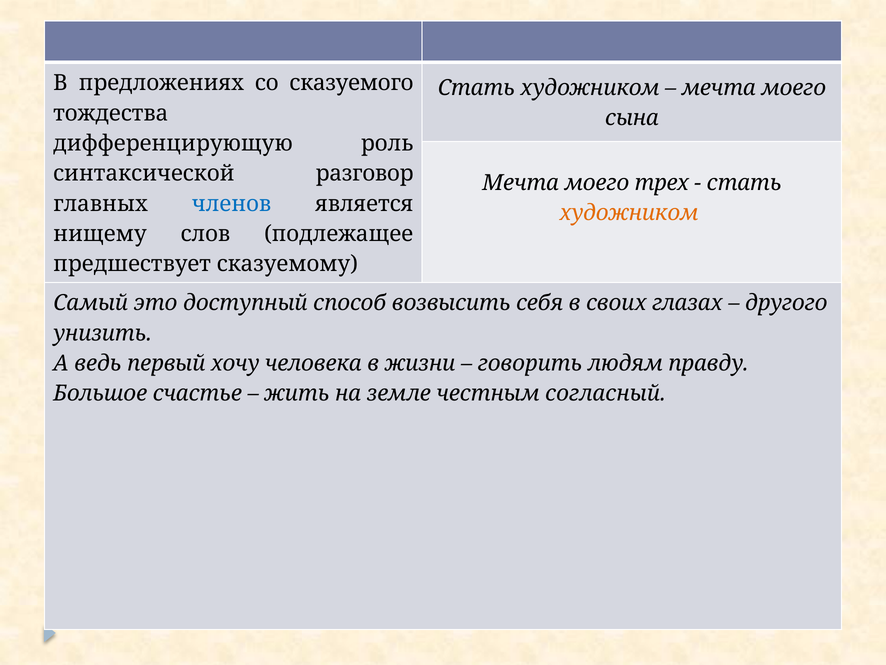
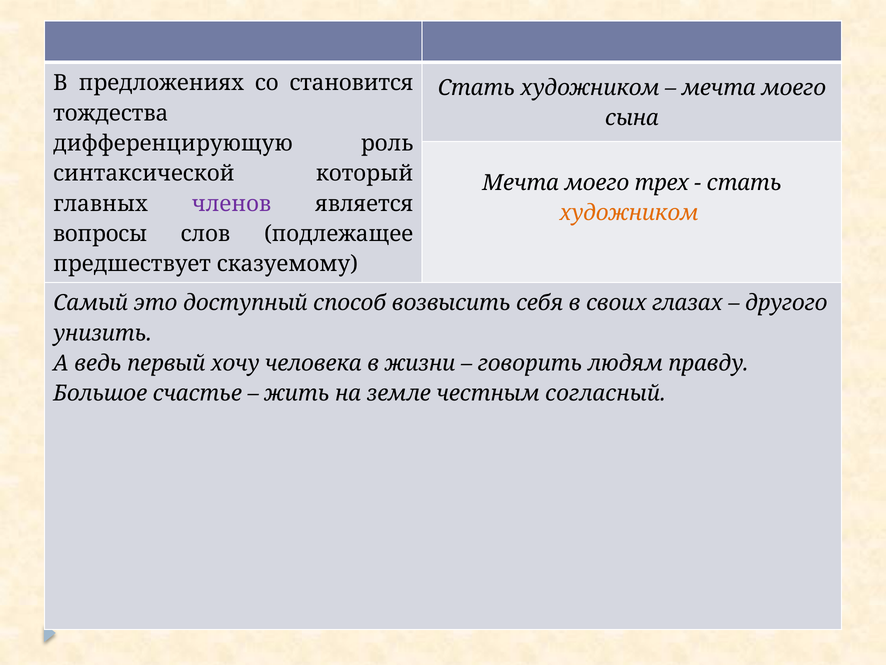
сказуемого: сказуемого -> становится
разговор: разговор -> который
членов colour: blue -> purple
нищему: нищему -> вопросы
